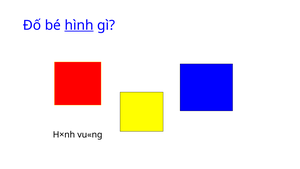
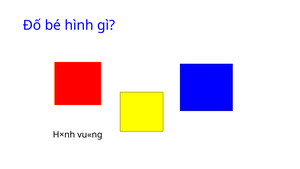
hình underline: present -> none
